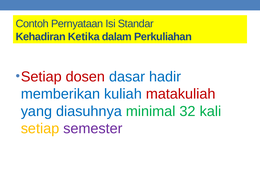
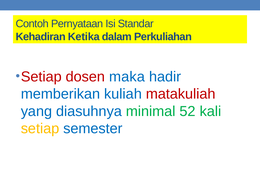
dasar: dasar -> maka
32: 32 -> 52
semester colour: purple -> blue
